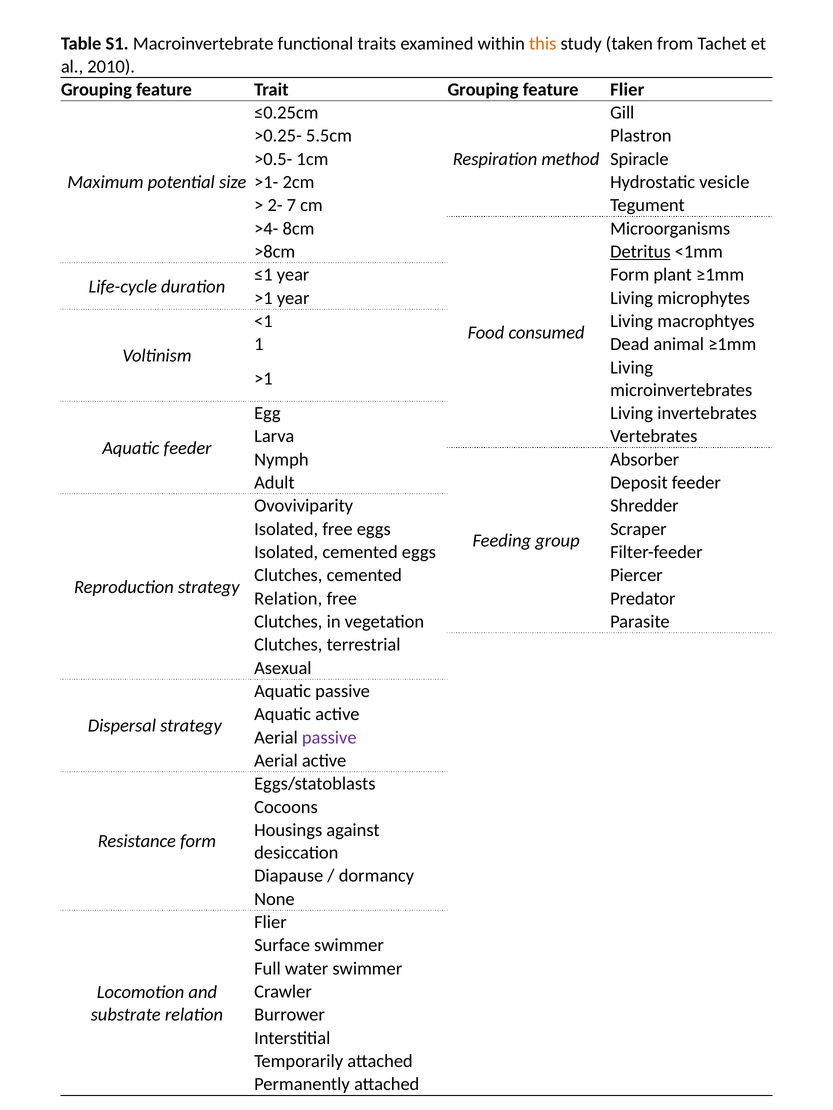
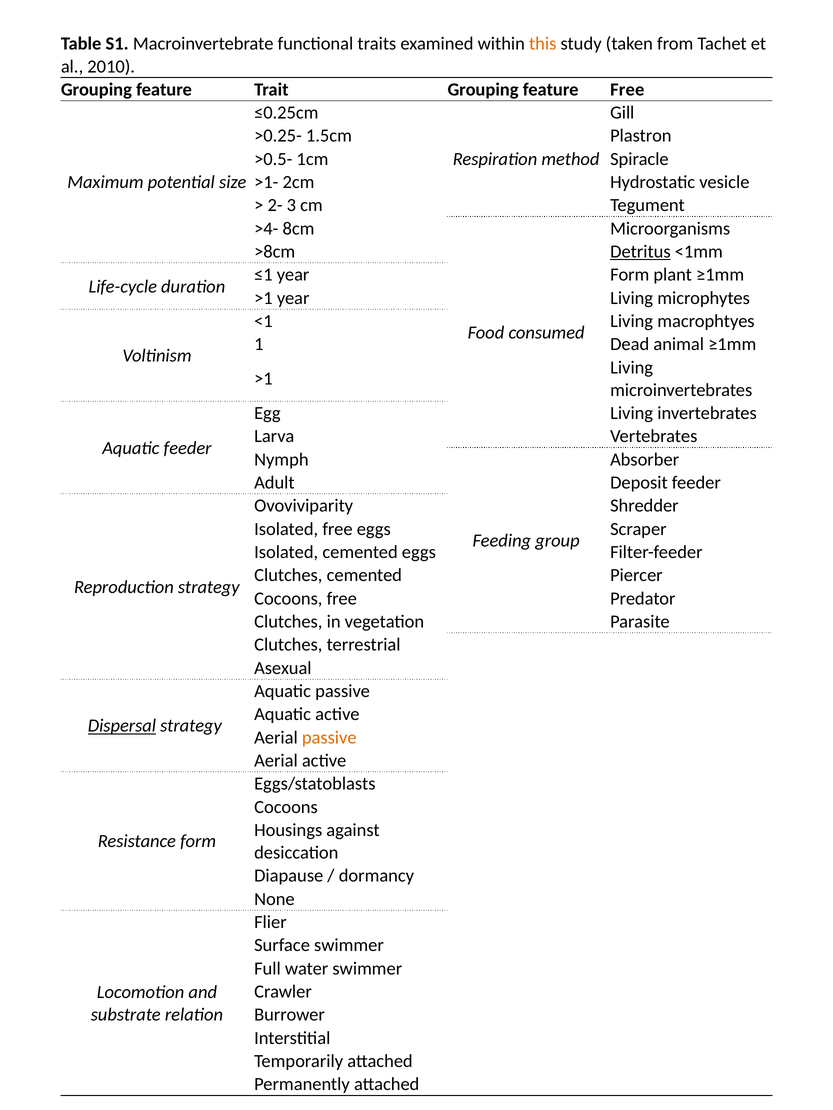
feature Flier: Flier -> Free
5.5cm: 5.5cm -> 1.5cm
7: 7 -> 3
Relation at (288, 599): Relation -> Cocoons
Dispersal underline: none -> present
passive at (329, 738) colour: purple -> orange
